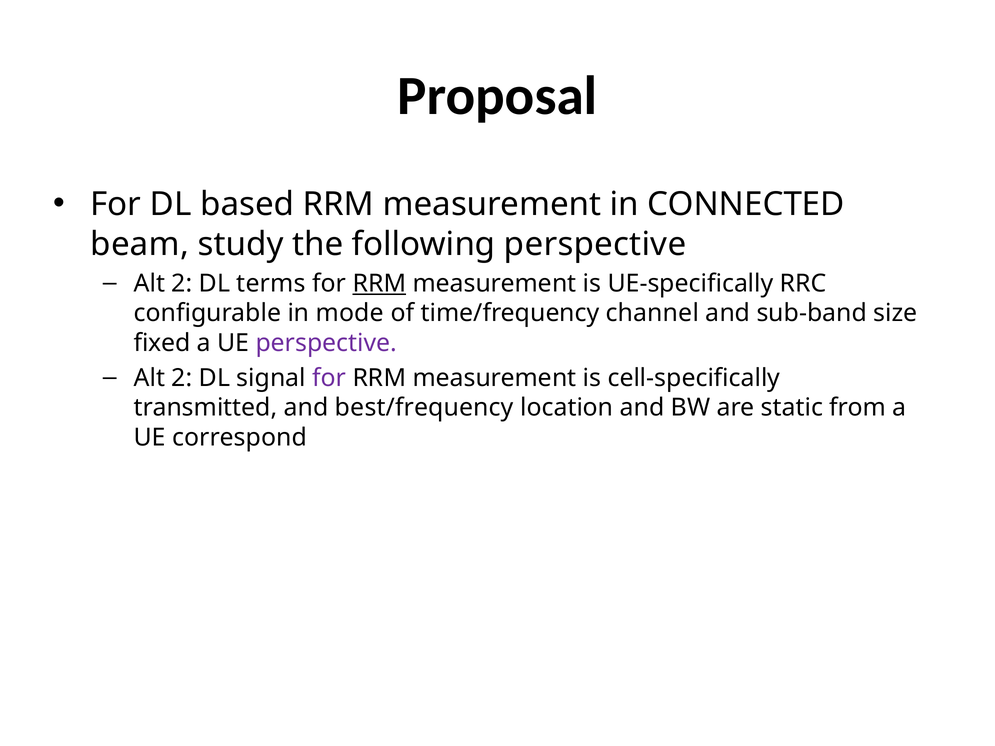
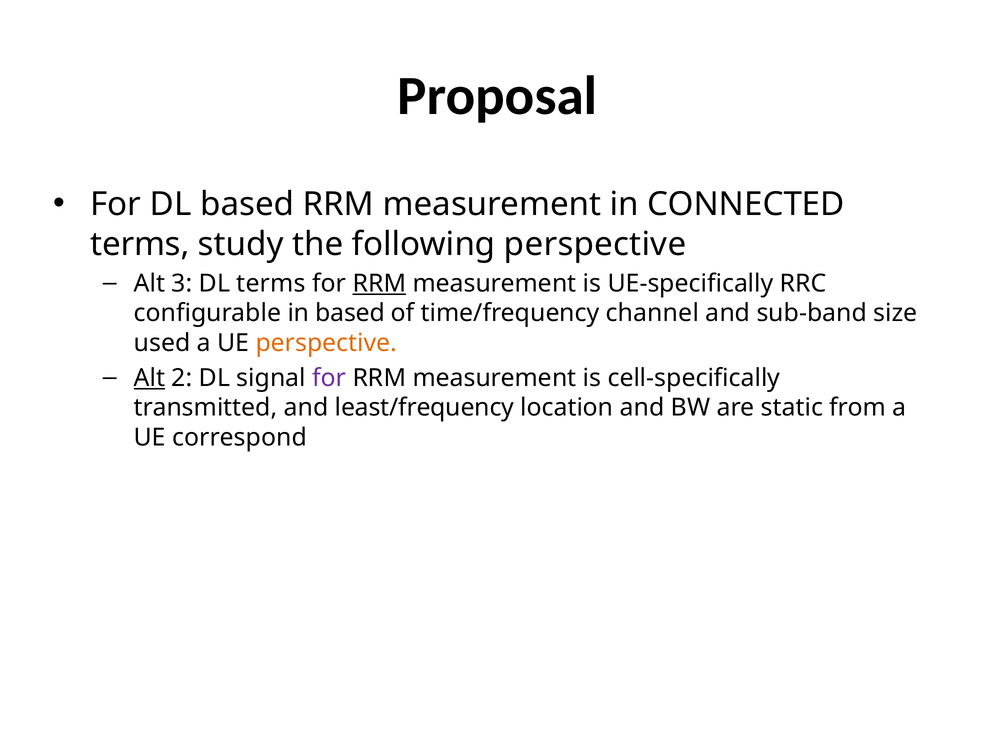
beam at (140, 244): beam -> terms
2 at (182, 283): 2 -> 3
in mode: mode -> based
fixed: fixed -> used
perspective at (326, 343) colour: purple -> orange
Alt at (149, 378) underline: none -> present
best/frequency: best/frequency -> least/frequency
